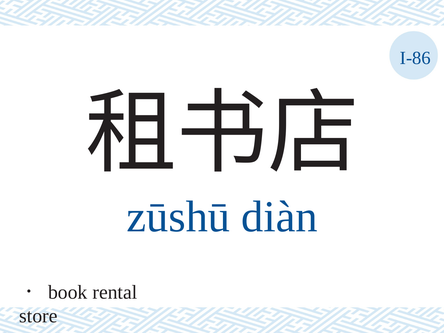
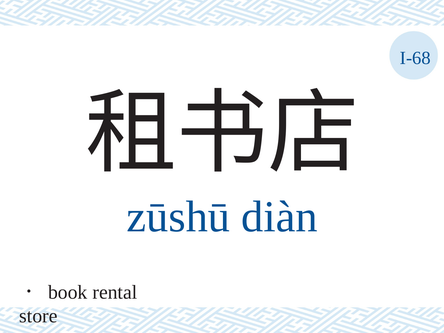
I-86: I-86 -> I-68
